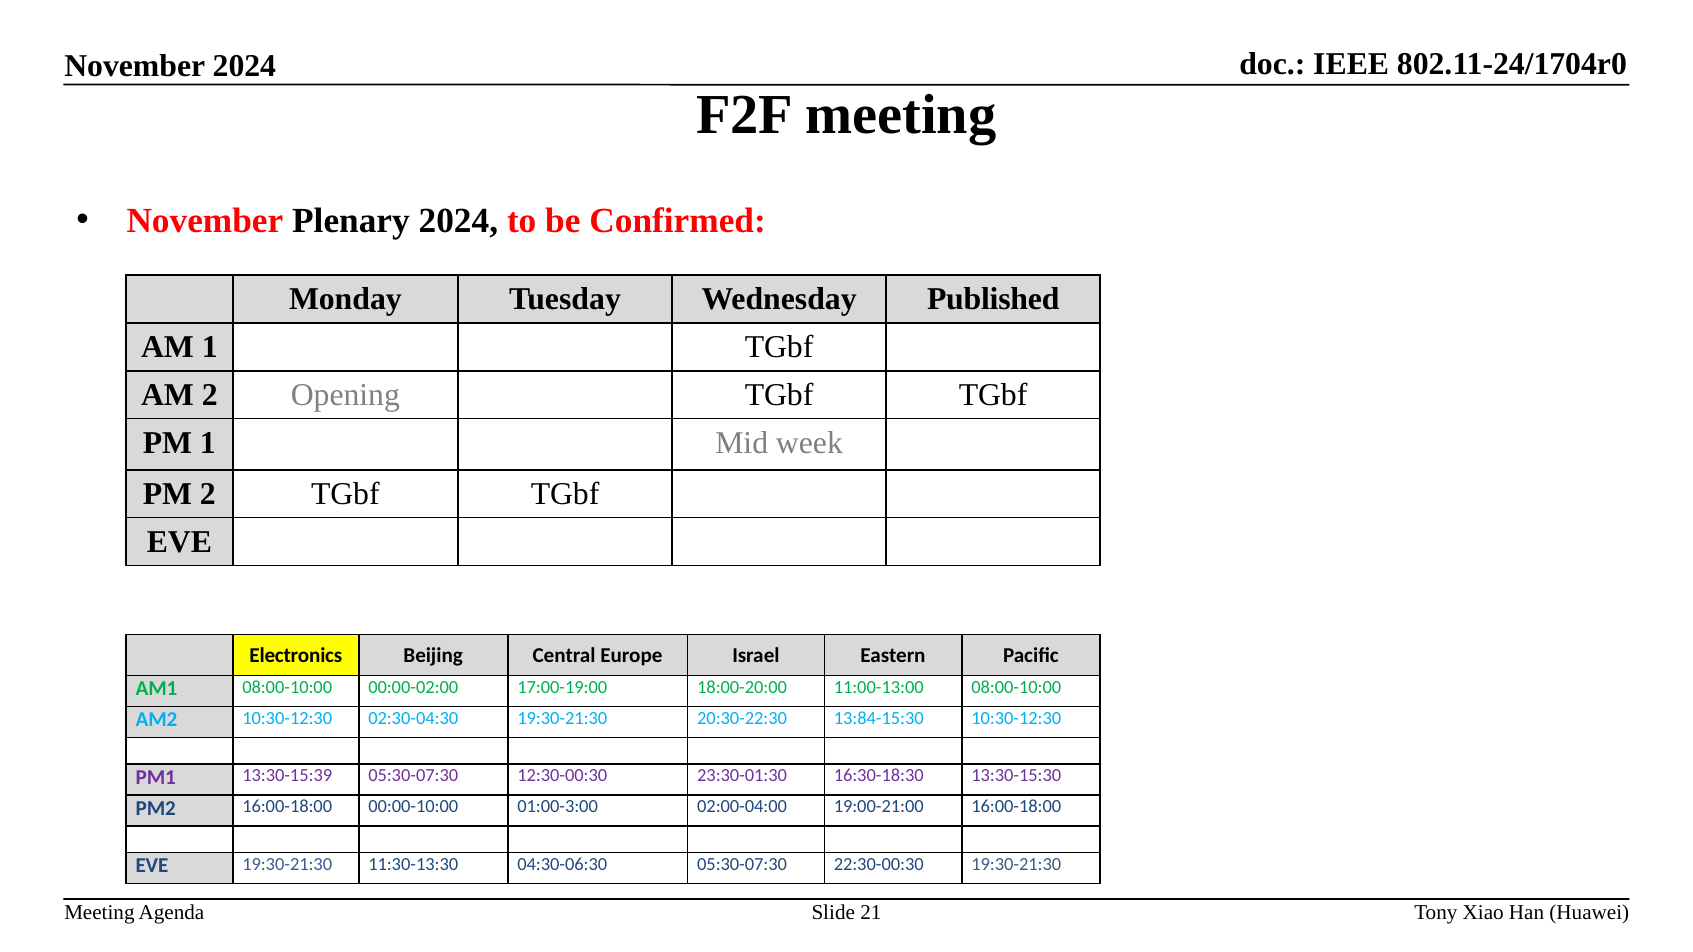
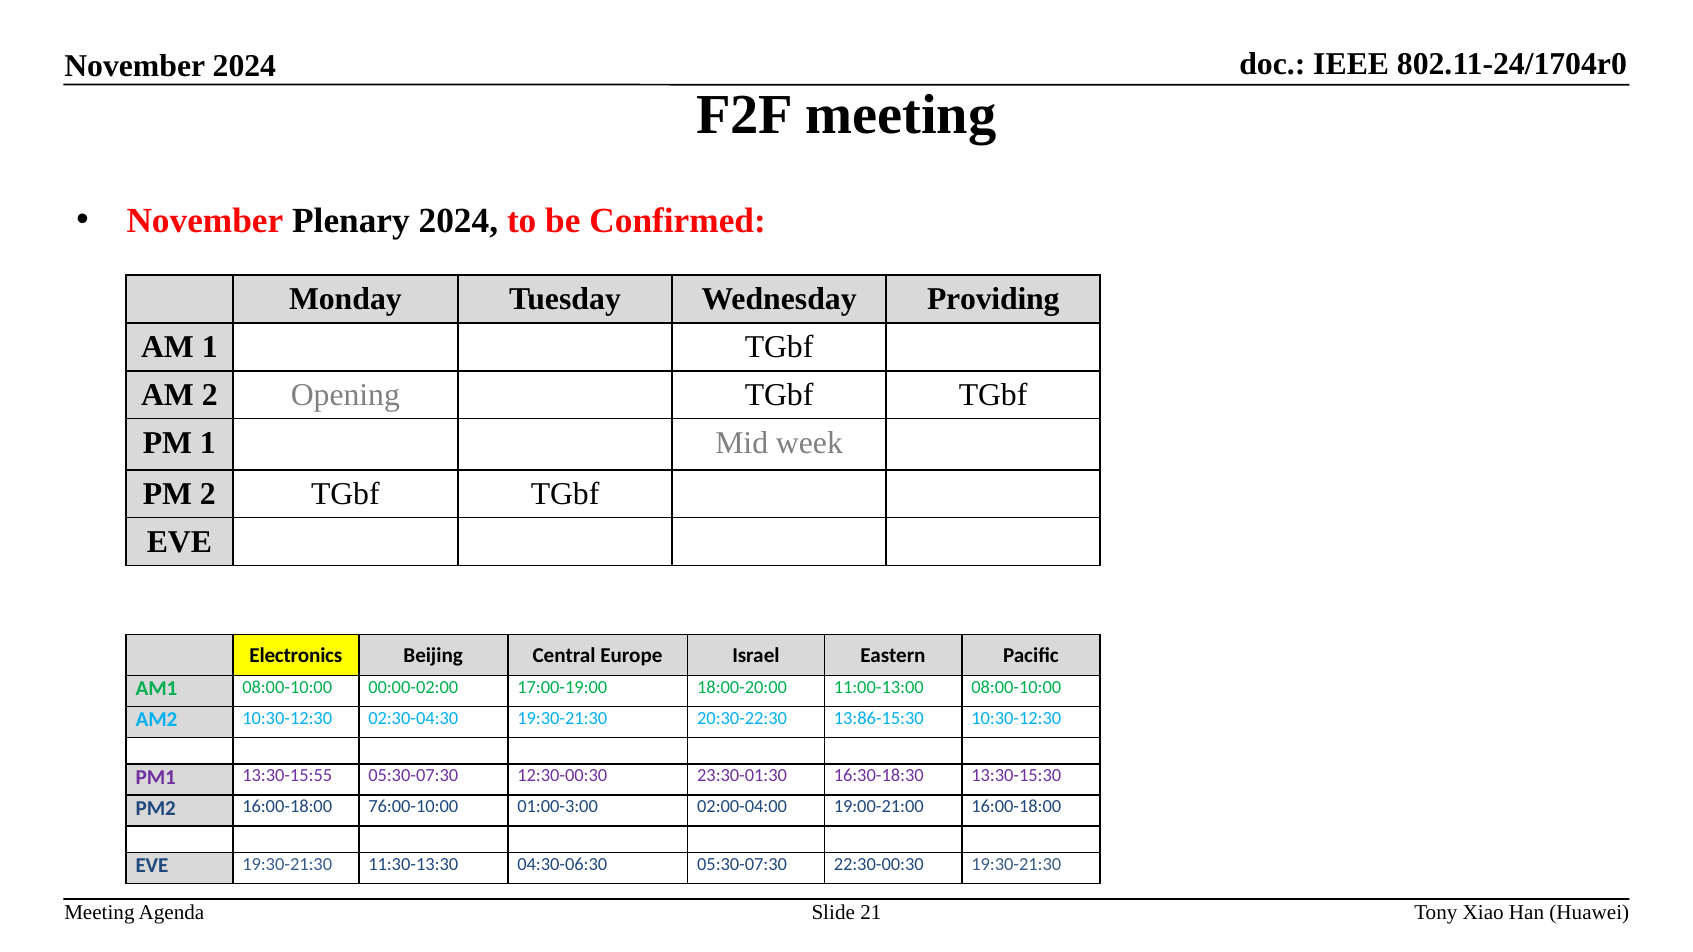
Published: Published -> Providing
13:84-15:30: 13:84-15:30 -> 13:86-15:30
13:30-15:39: 13:30-15:39 -> 13:30-15:55
00:00-10:00: 00:00-10:00 -> 76:00-10:00
